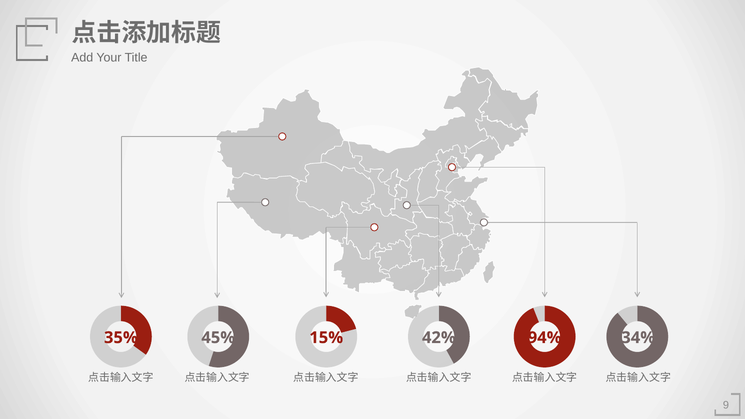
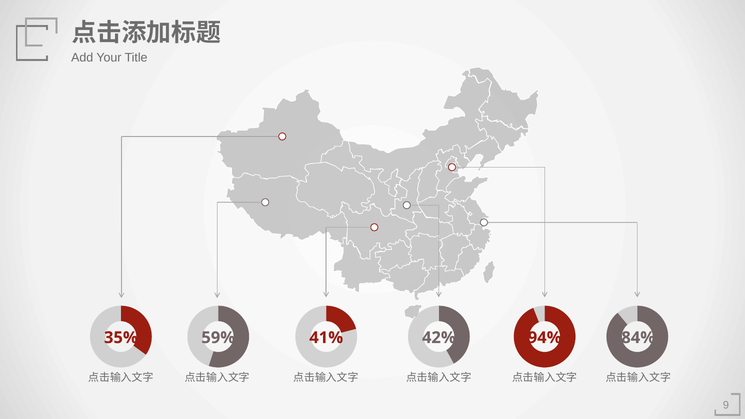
45%: 45% -> 59%
15%: 15% -> 41%
34%: 34% -> 84%
